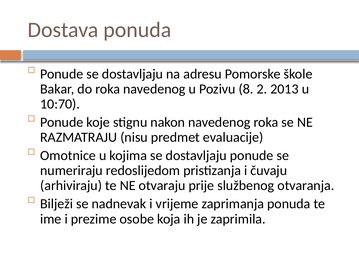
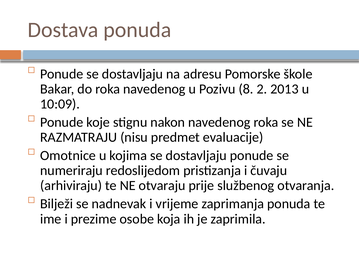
10:70: 10:70 -> 10:09
